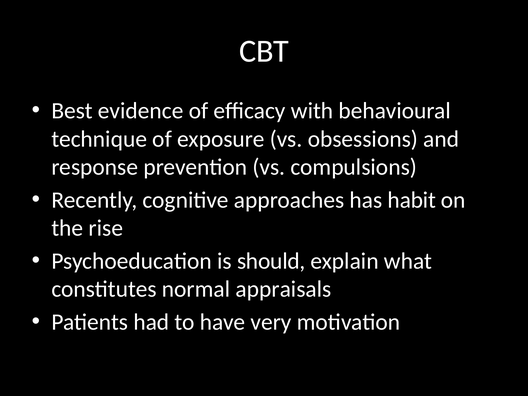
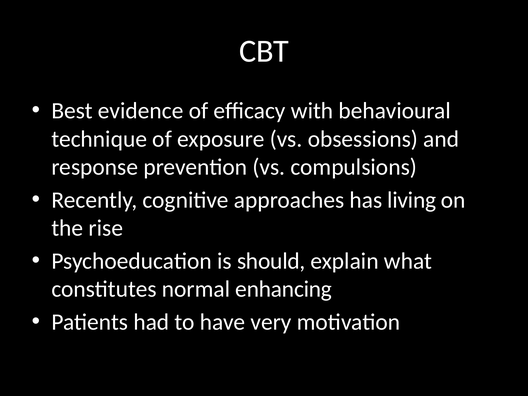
habit: habit -> living
appraisals: appraisals -> enhancing
